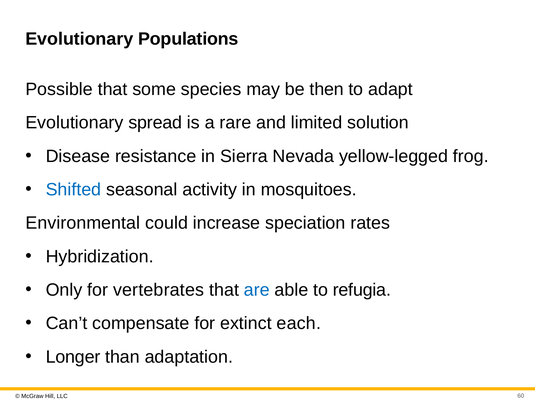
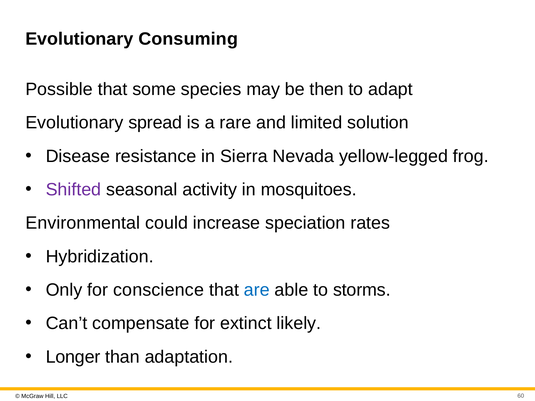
Populations: Populations -> Consuming
Shifted colour: blue -> purple
vertebrates: vertebrates -> conscience
refugia: refugia -> storms
each: each -> likely
